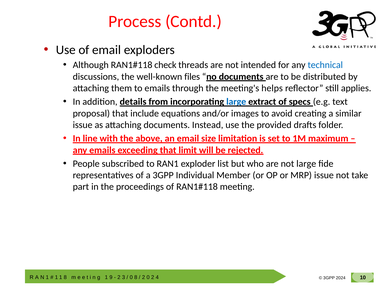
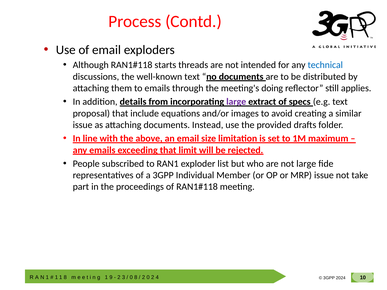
check: check -> starts
well-known files: files -> text
helps: helps -> doing
large at (236, 102) colour: blue -> purple
